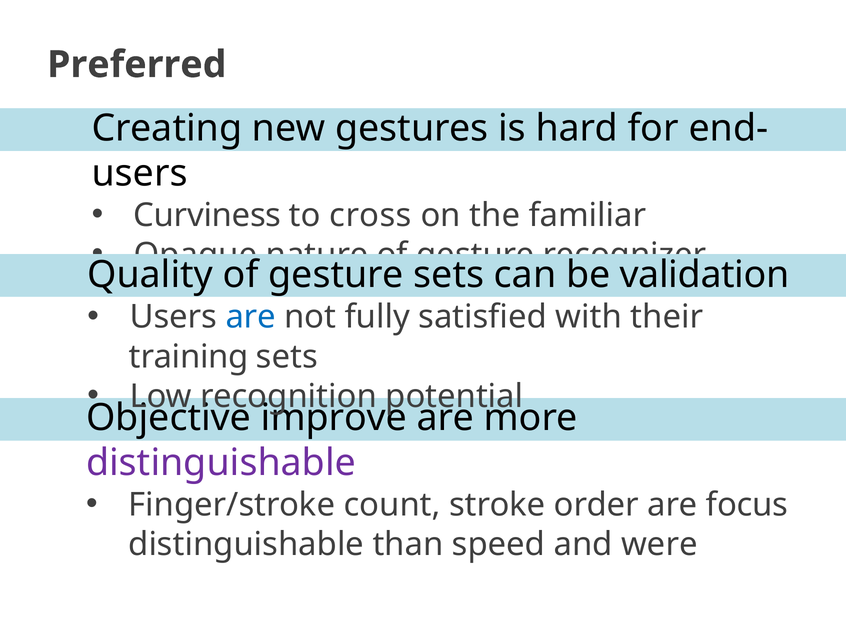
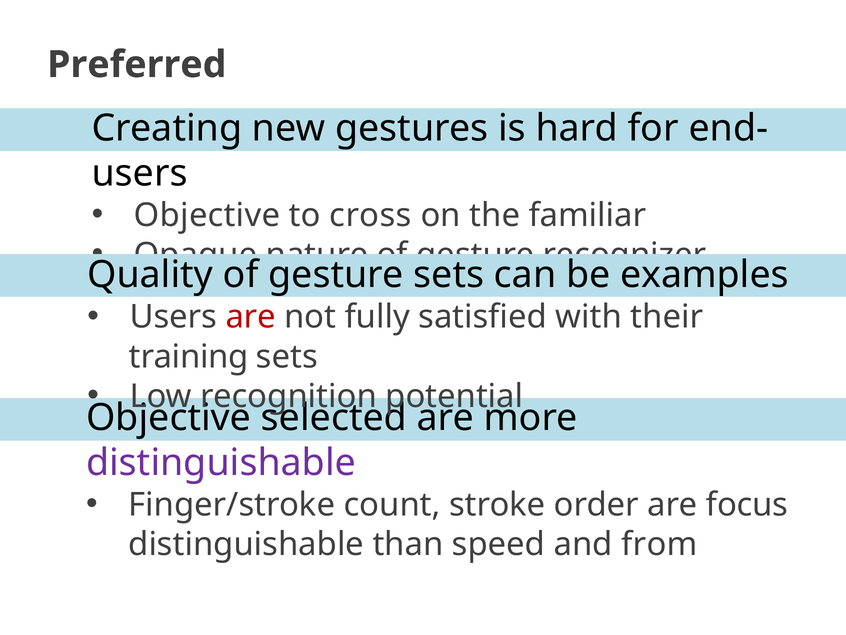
Curviness at (207, 215): Curviness -> Objective
validation: validation -> examples
are at (251, 317) colour: blue -> red
improve: improve -> selected
were: were -> from
